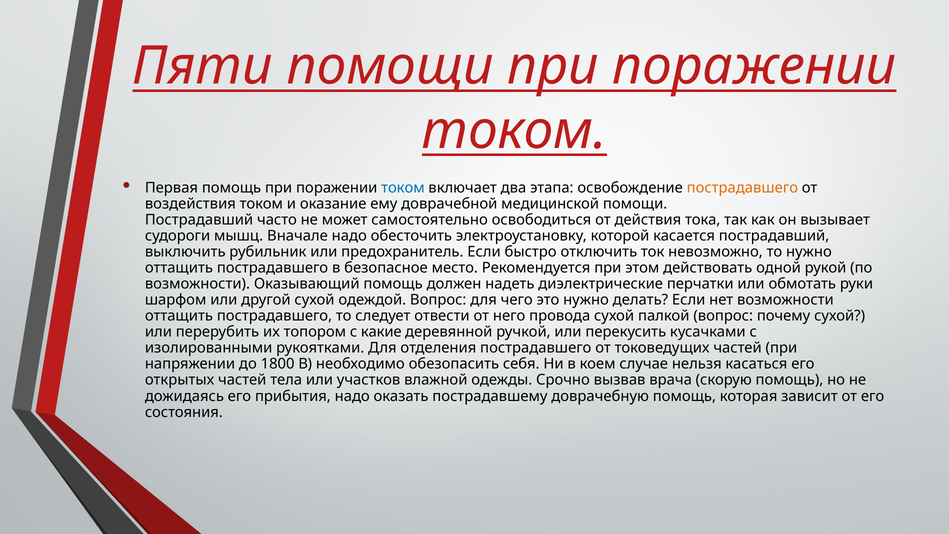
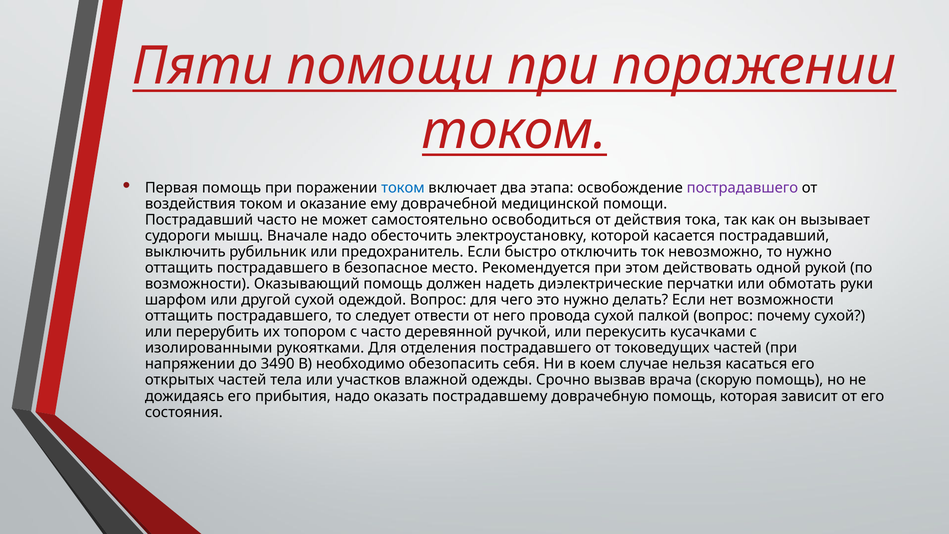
пострадавшего at (742, 188) colour: orange -> purple
с какие: какие -> часто
1800: 1800 -> 3490
